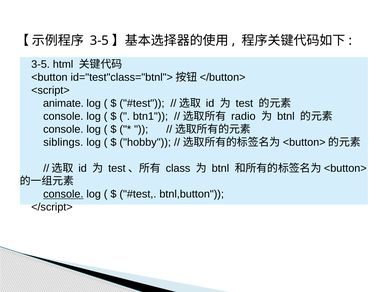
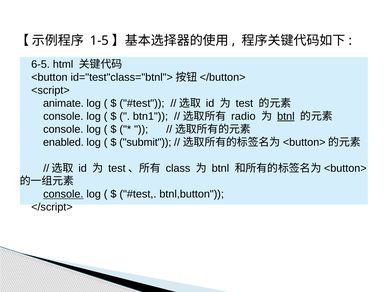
3-5 at (99, 40): 3-5 -> 1-5
3-5 at (41, 64): 3-5 -> 6-5
btnl at (286, 116) underline: none -> present
siblings: siblings -> enabled
hobby: hobby -> submit
